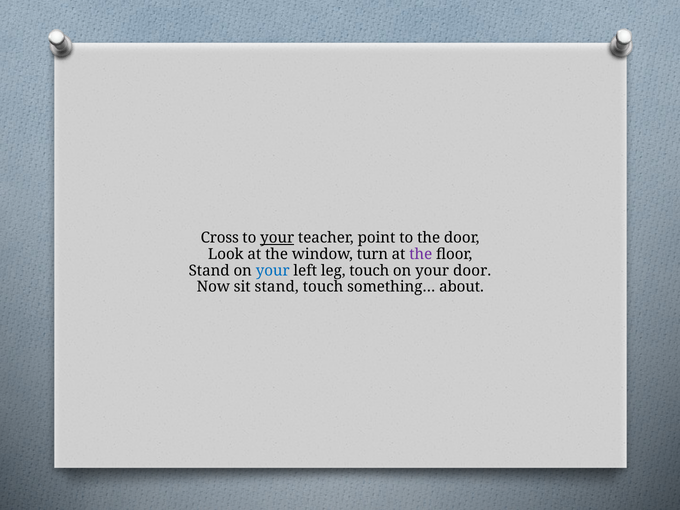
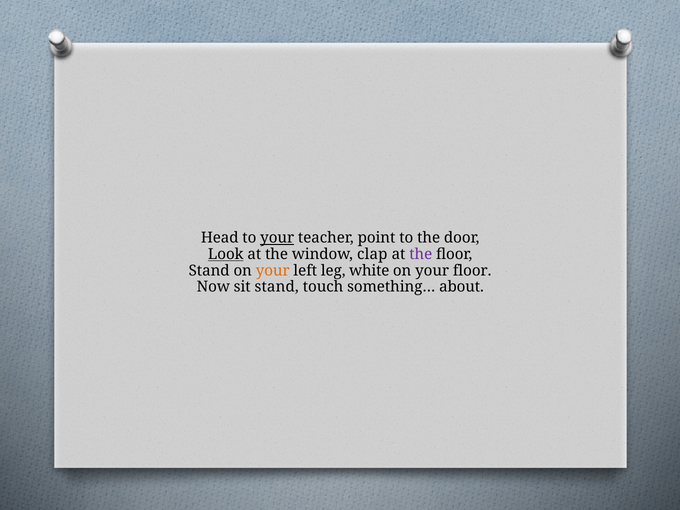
Cross: Cross -> Head
Look underline: none -> present
turn: turn -> clap
your at (273, 271) colour: blue -> orange
leg touch: touch -> white
your door: door -> floor
